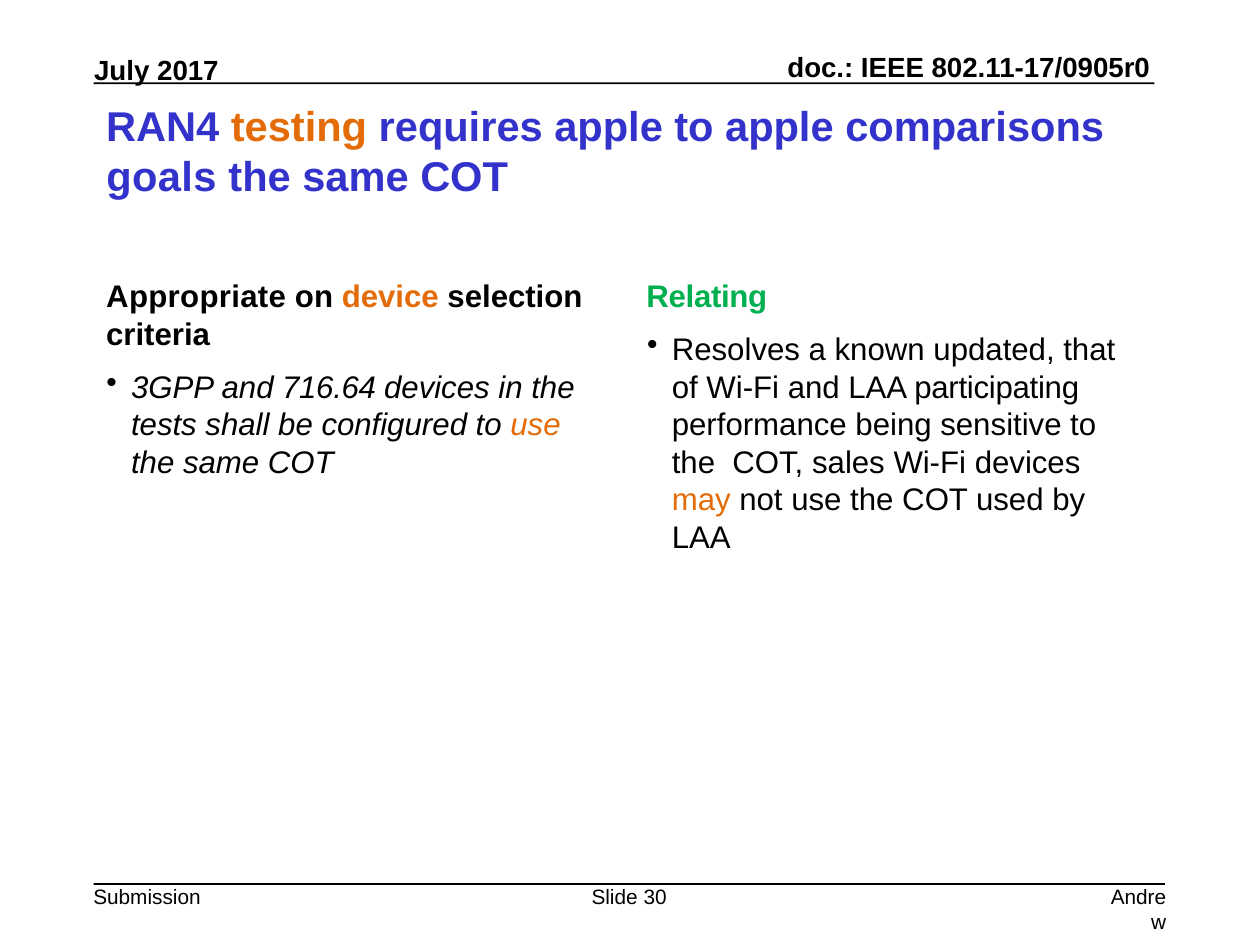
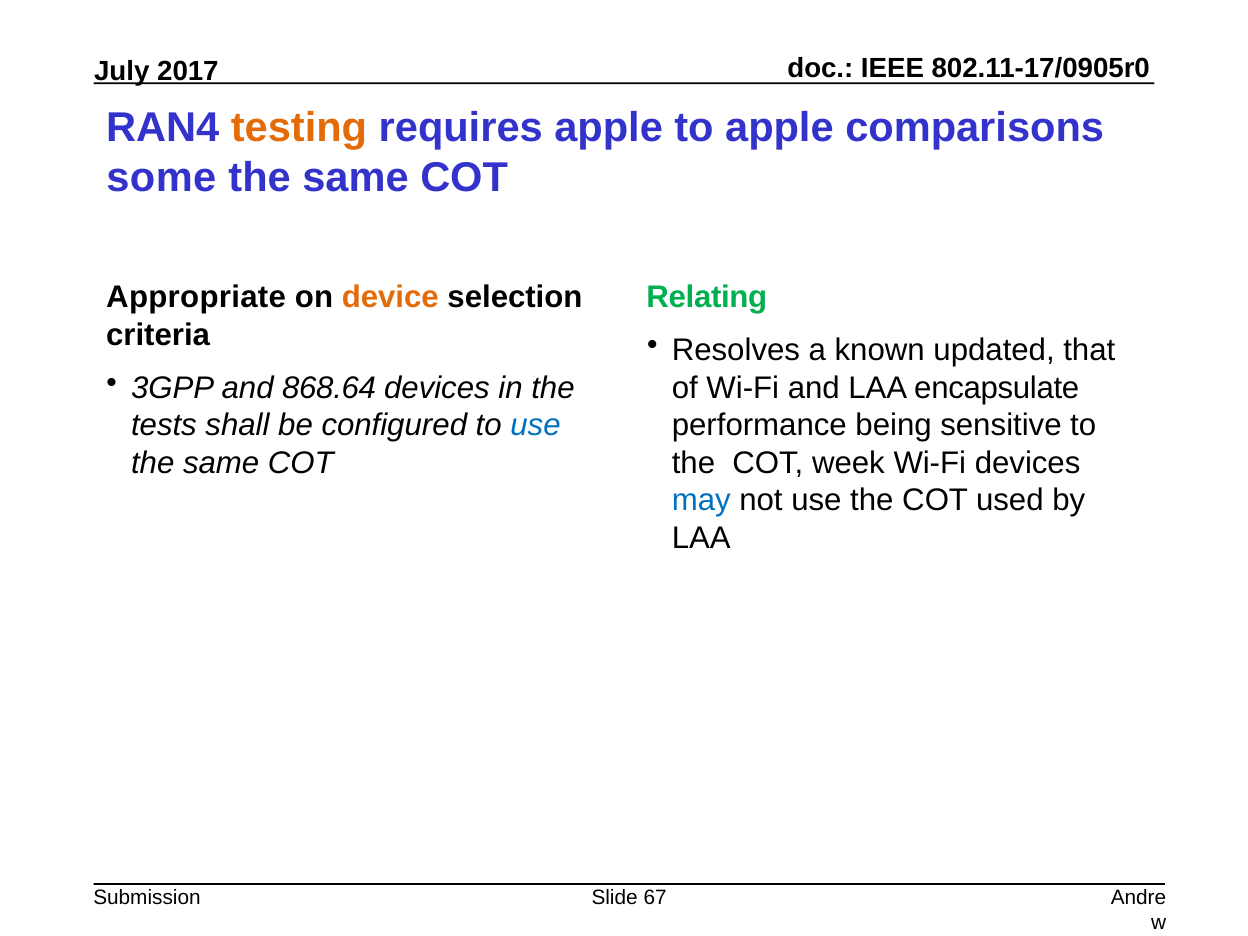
goals: goals -> some
716.64: 716.64 -> 868.64
participating: participating -> encapsulate
use at (536, 426) colour: orange -> blue
sales: sales -> week
may colour: orange -> blue
30: 30 -> 67
